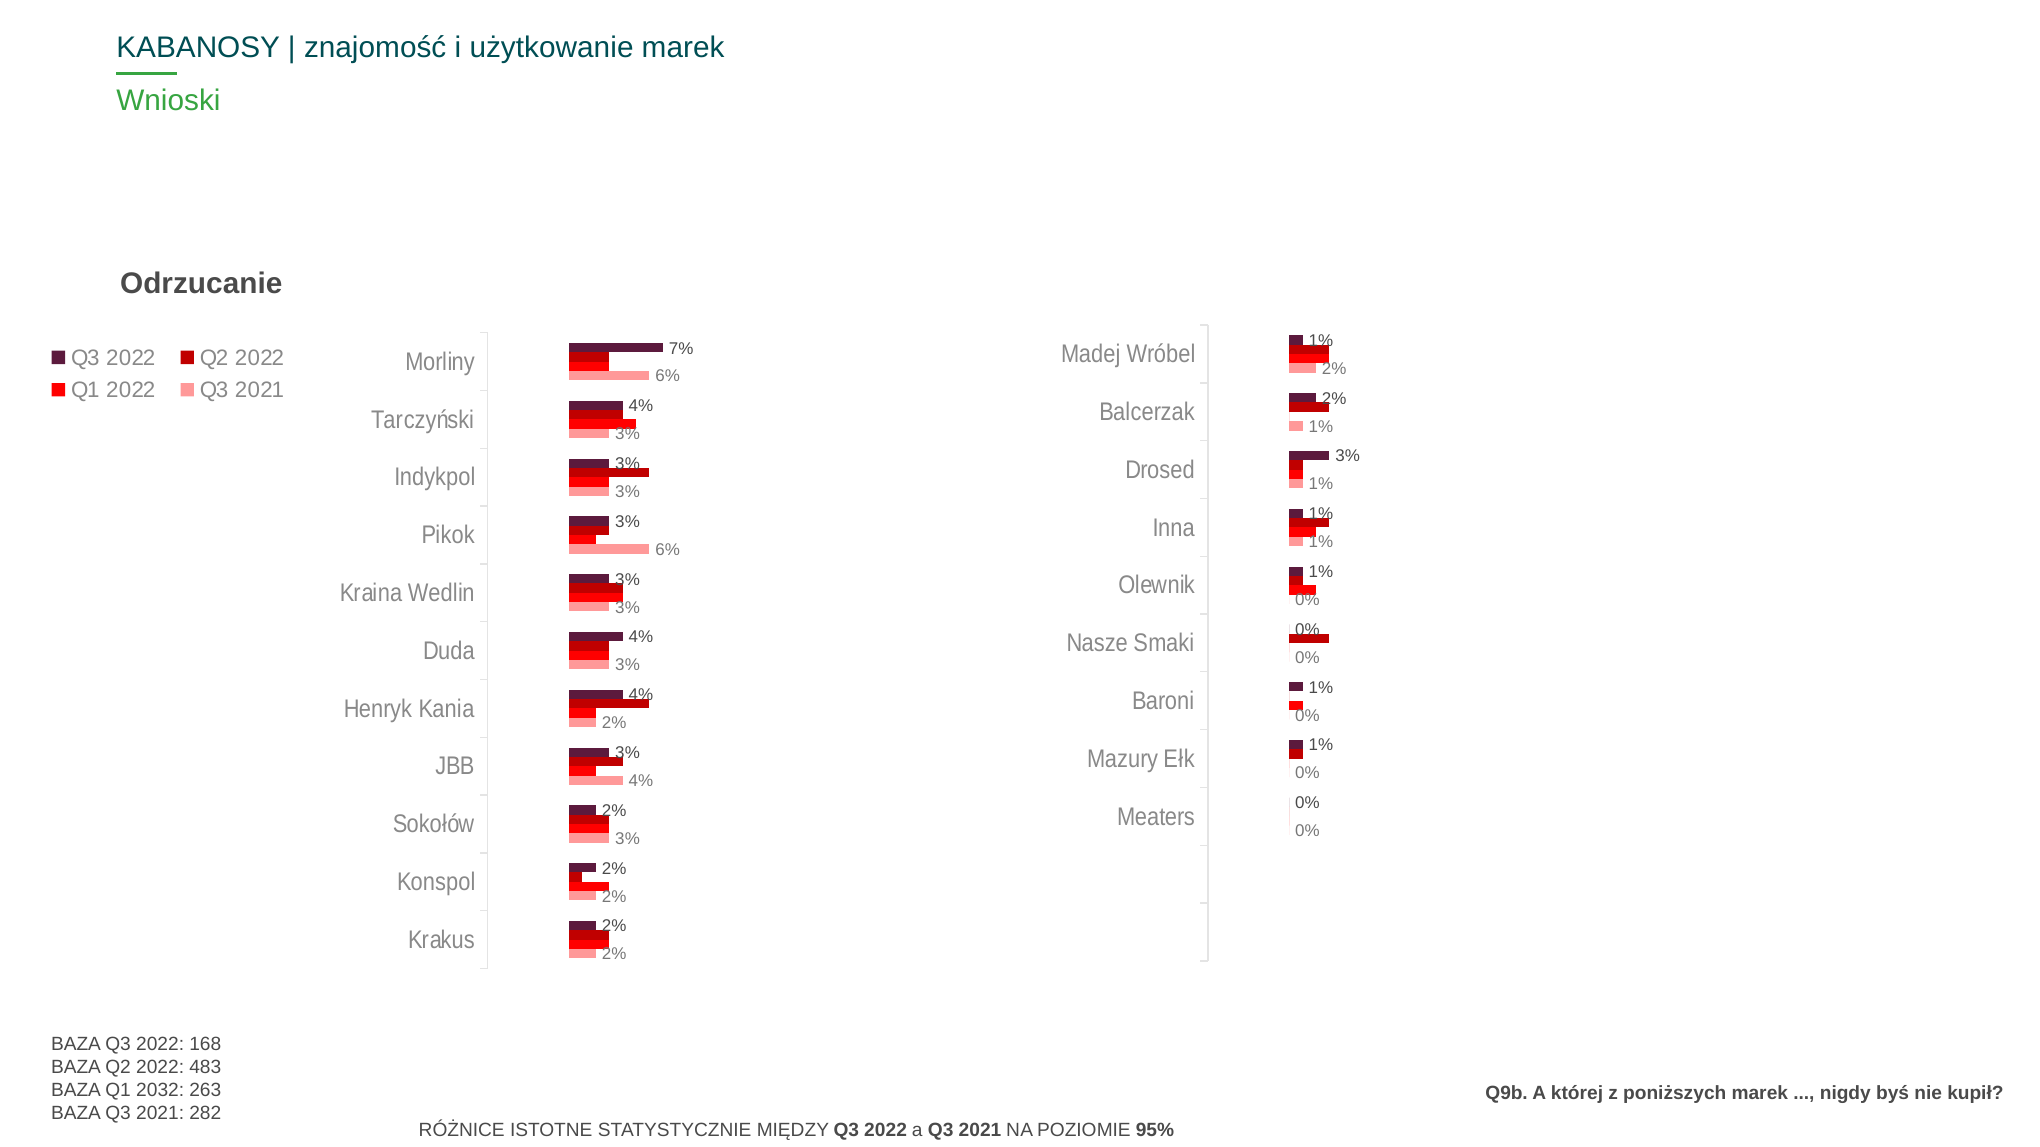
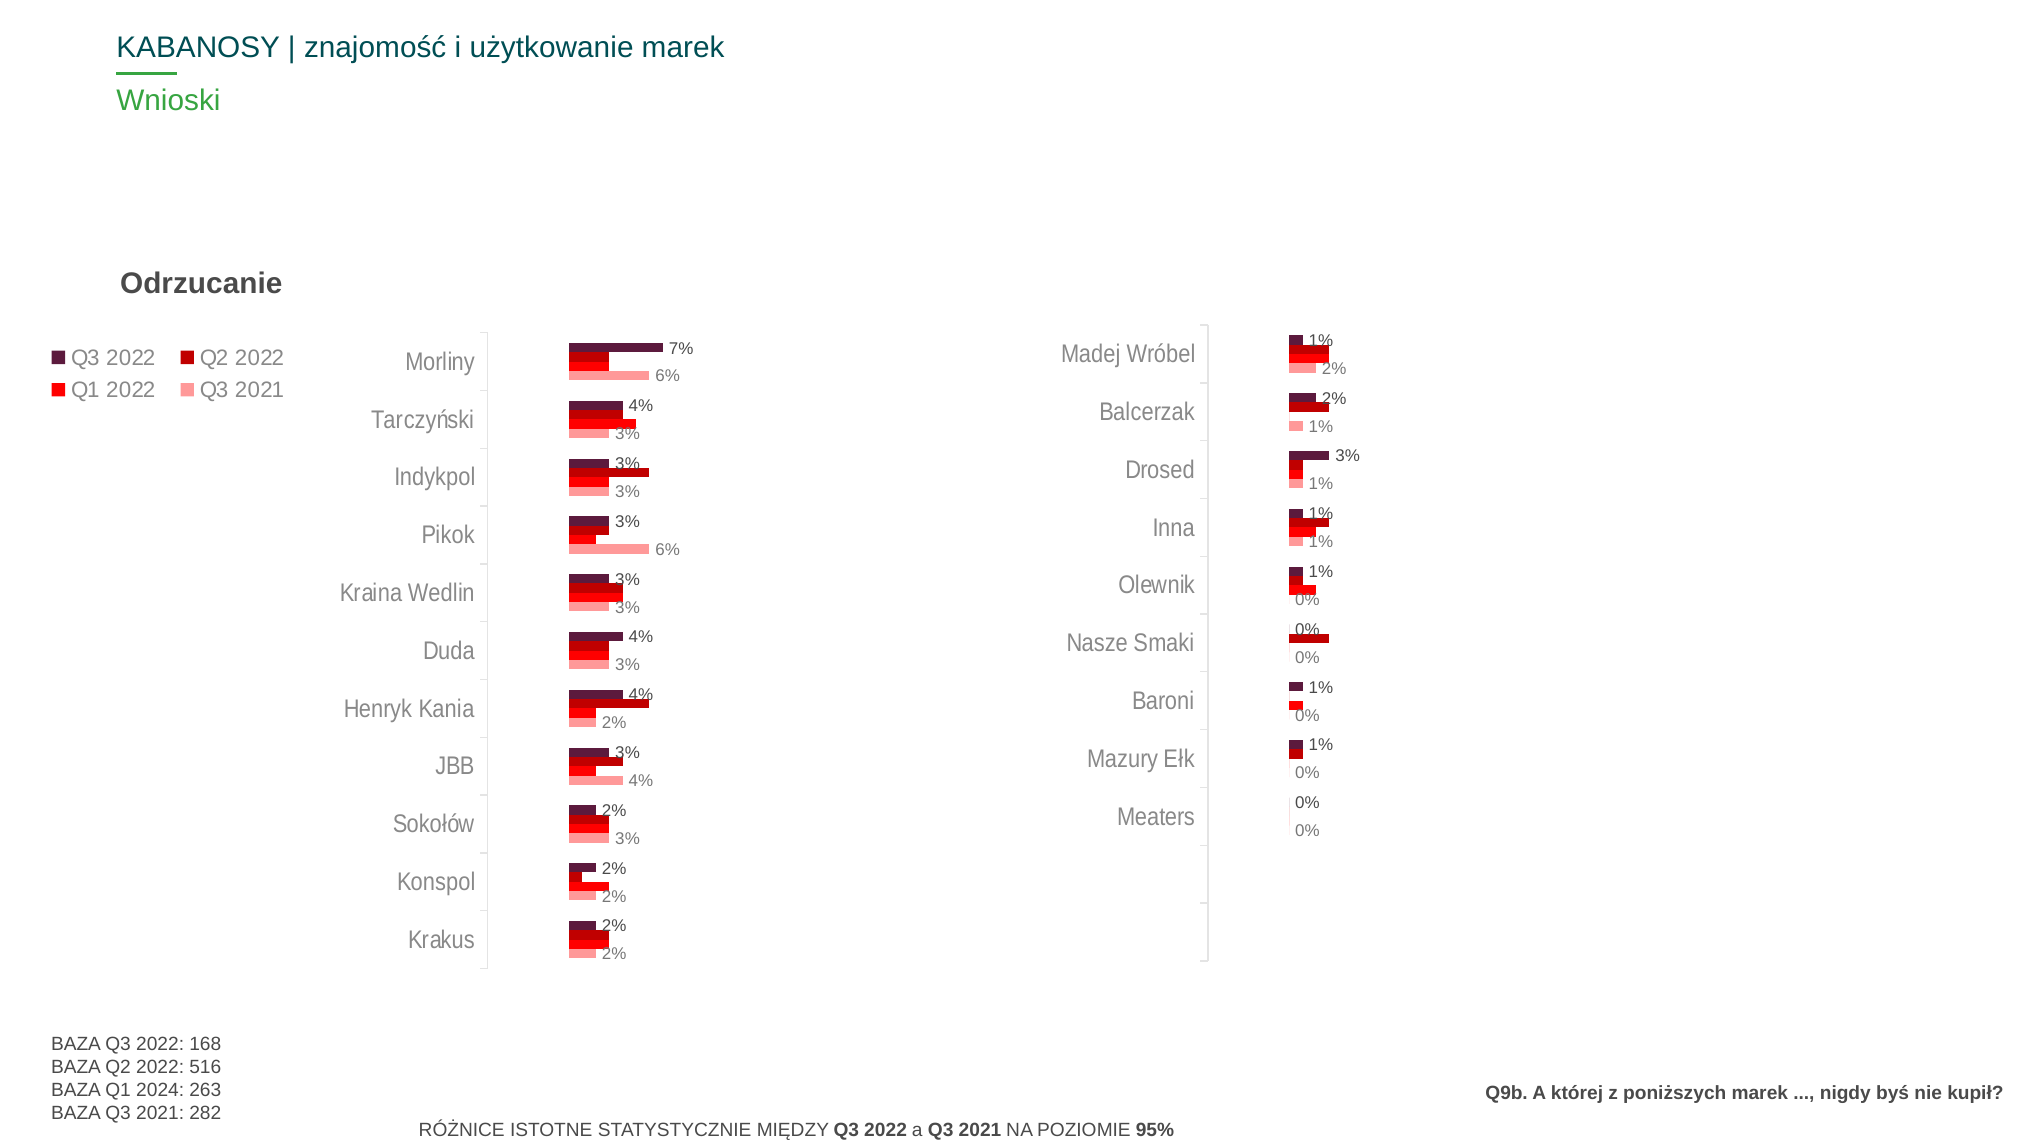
483: 483 -> 516
2032: 2032 -> 2024
